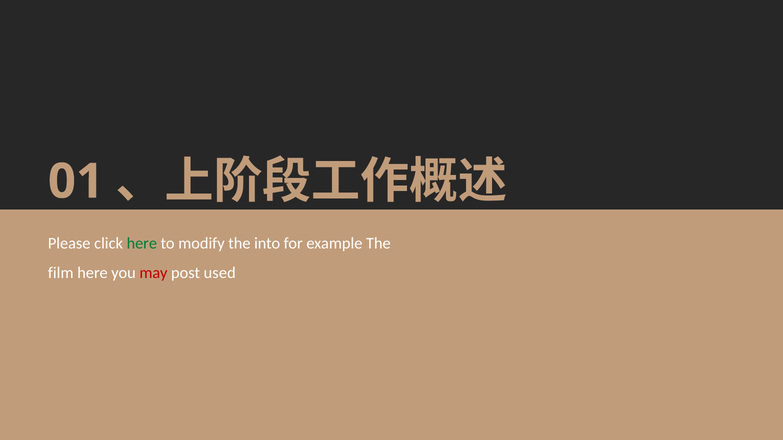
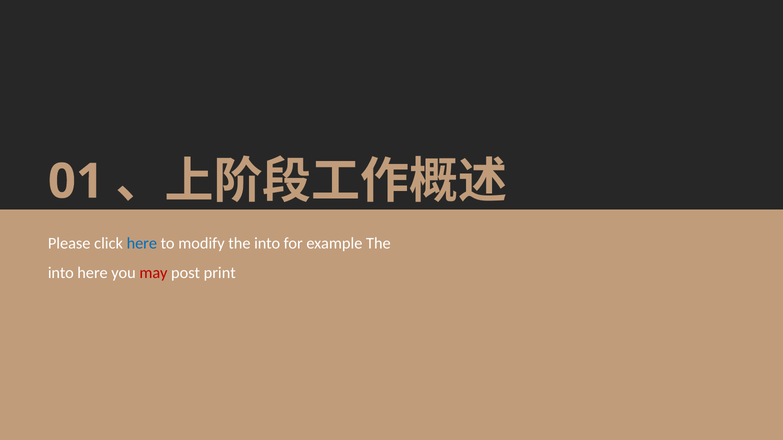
here at (142, 244) colour: green -> blue
film at (61, 273): film -> into
used: used -> print
